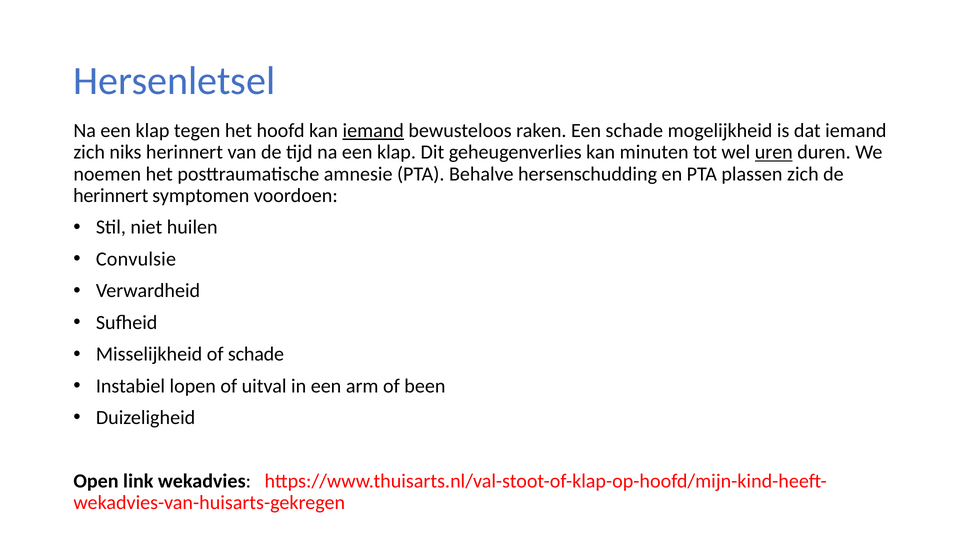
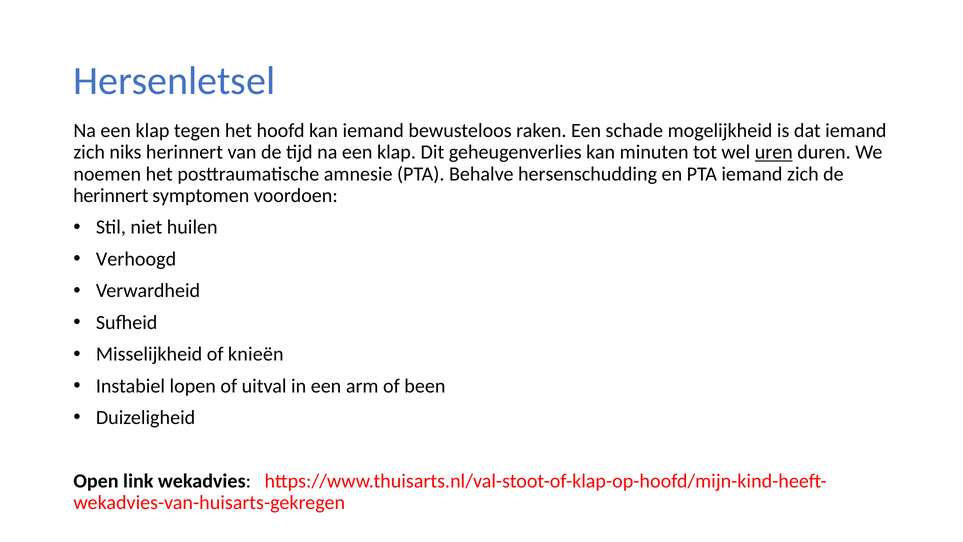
iemand at (373, 131) underline: present -> none
PTA plassen: plassen -> iemand
Convulsie: Convulsie -> Verhoogd
of schade: schade -> knieën
